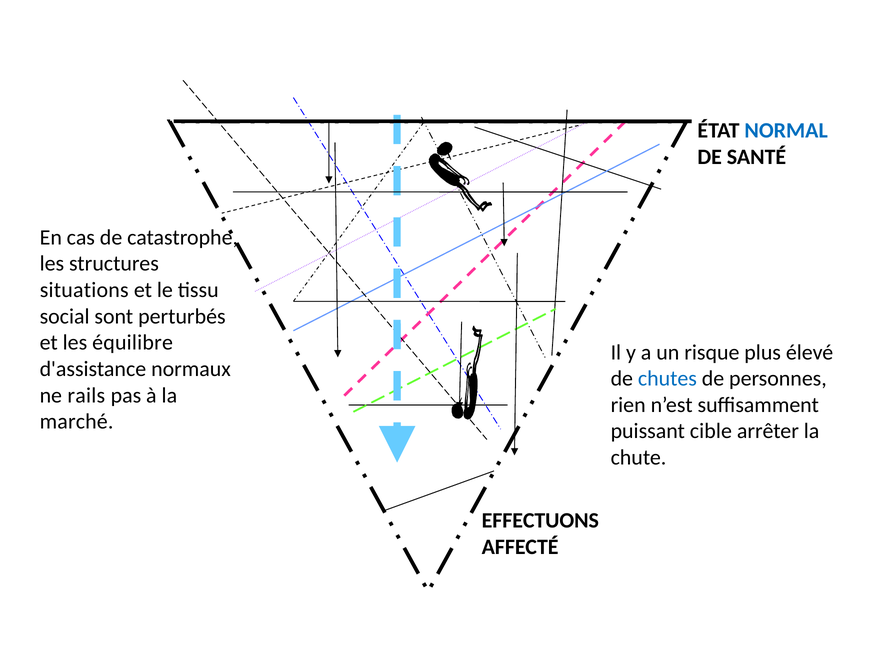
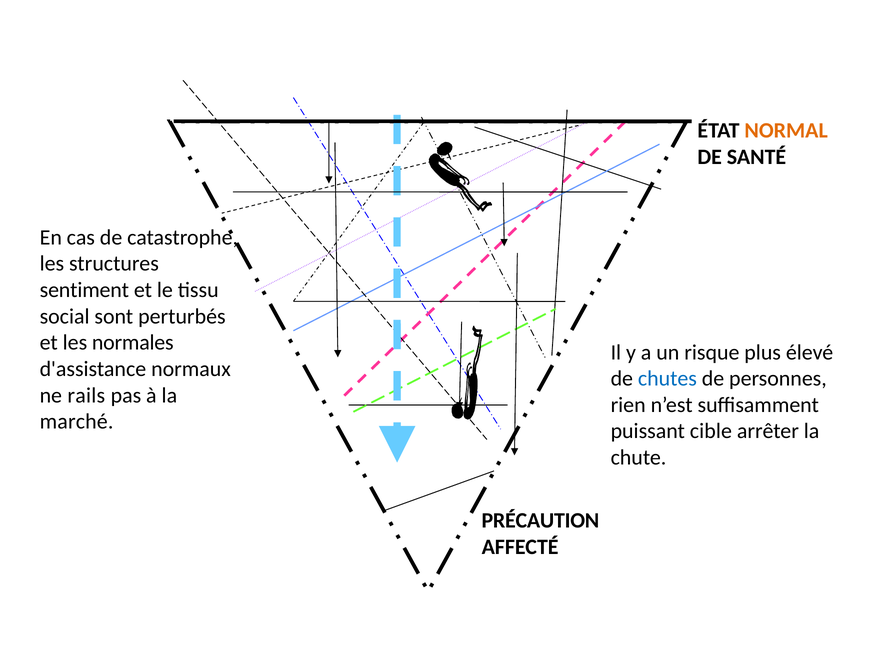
NORMAL colour: blue -> orange
situations: situations -> sentiment
équilibre: équilibre -> normales
EFFECTUONS: EFFECTUONS -> PRÉCAUTION
